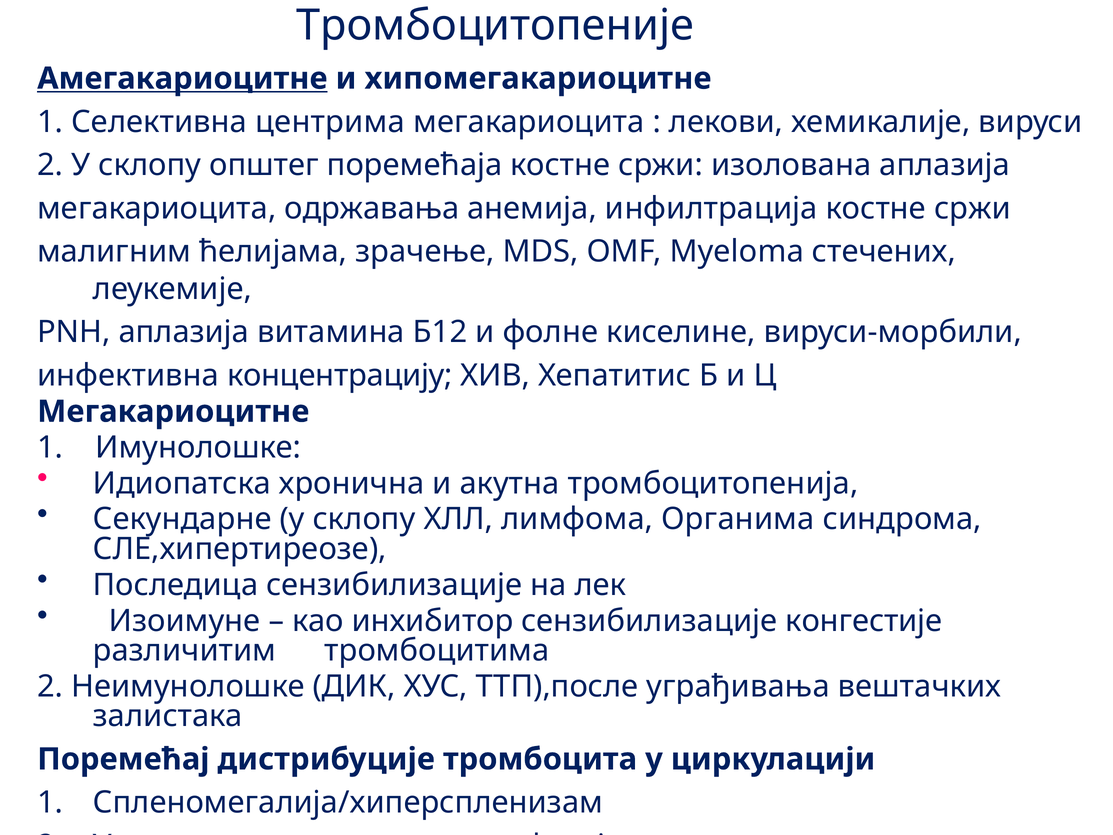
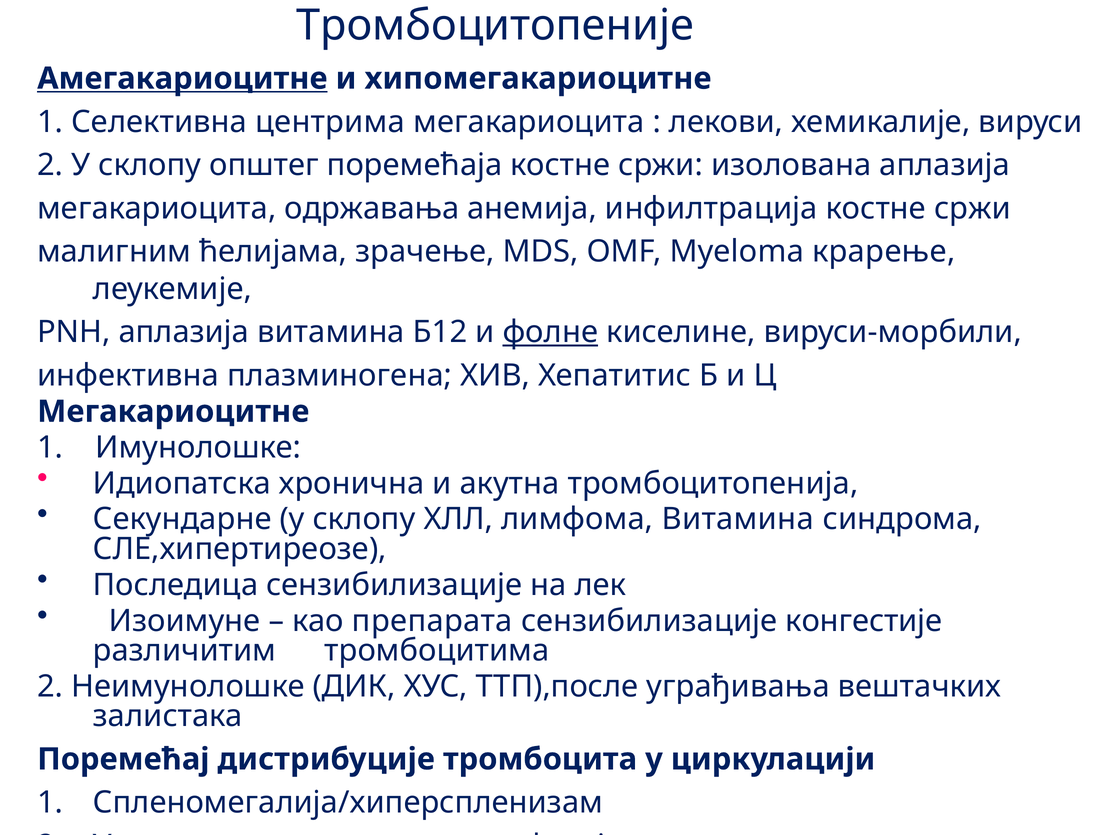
стечених: стечених -> крарење
фолне underline: none -> present
концентрацију: концентрацију -> плазминогена
лимфома Органима: Органима -> Витамина
инхибитор: инхибитор -> препарата
